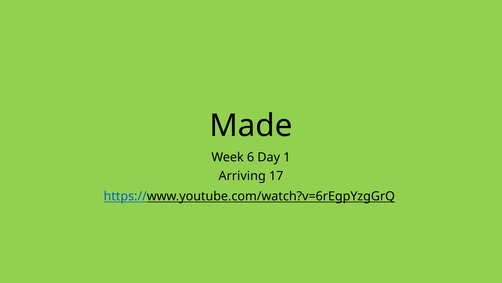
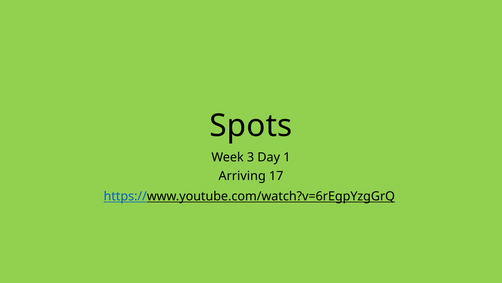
Made: Made -> Spots
6: 6 -> 3
